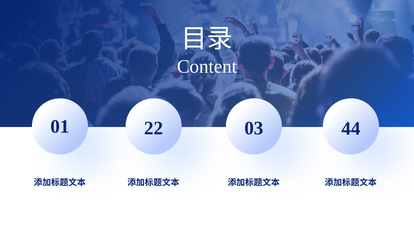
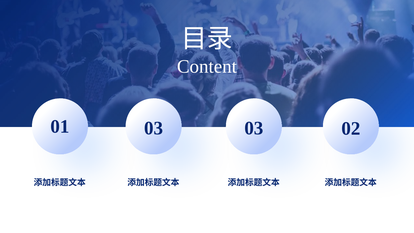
01 22: 22 -> 03
44: 44 -> 02
